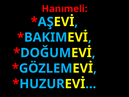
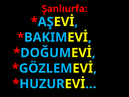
Hanımeli: Hanımeli -> Şanlıurfa
